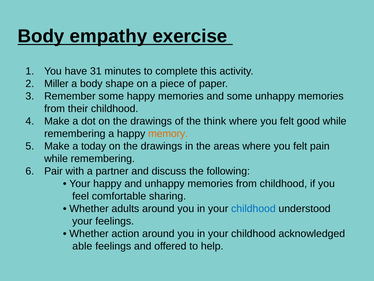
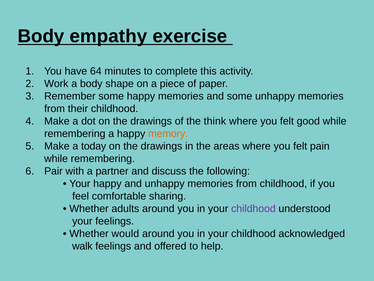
31: 31 -> 64
Miller: Miller -> Work
childhood at (253, 208) colour: blue -> purple
action: action -> would
able: able -> walk
